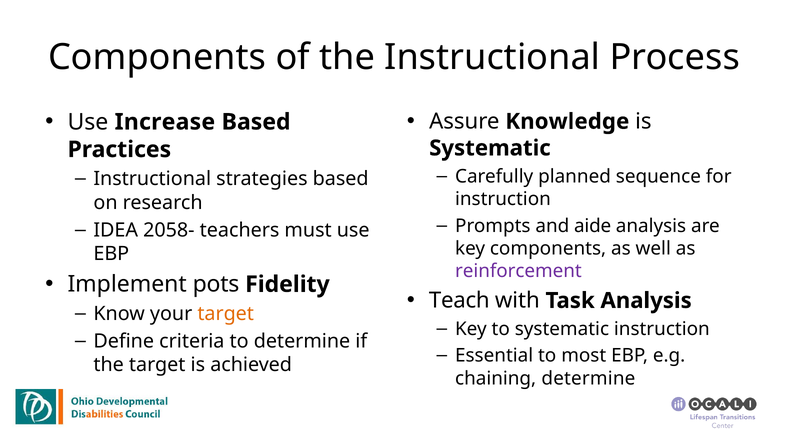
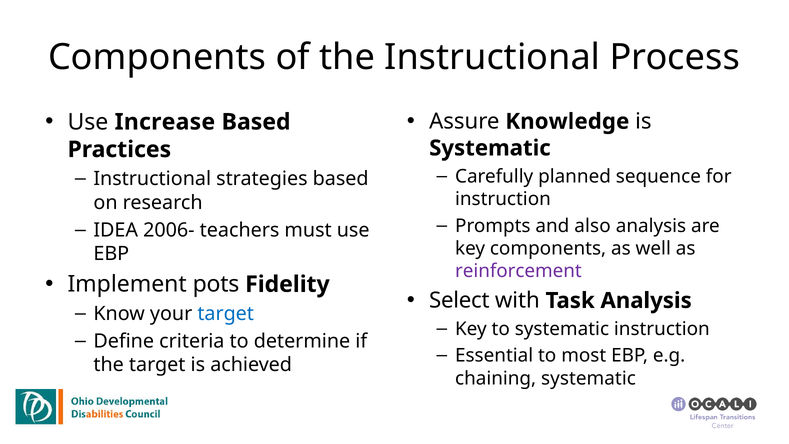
aide: aide -> also
2058-: 2058- -> 2006-
Teach: Teach -> Select
target at (226, 314) colour: orange -> blue
chaining determine: determine -> systematic
